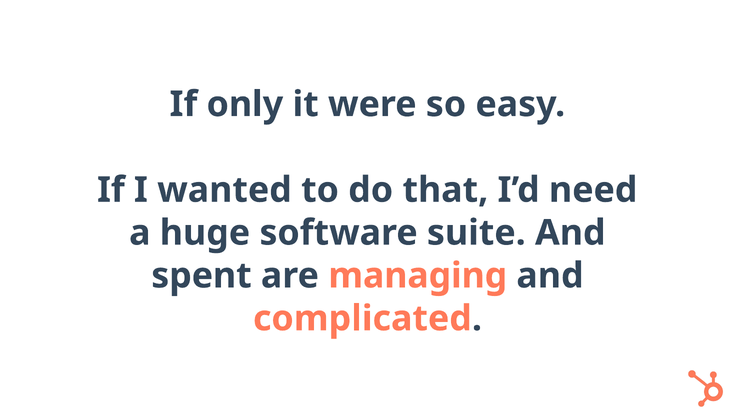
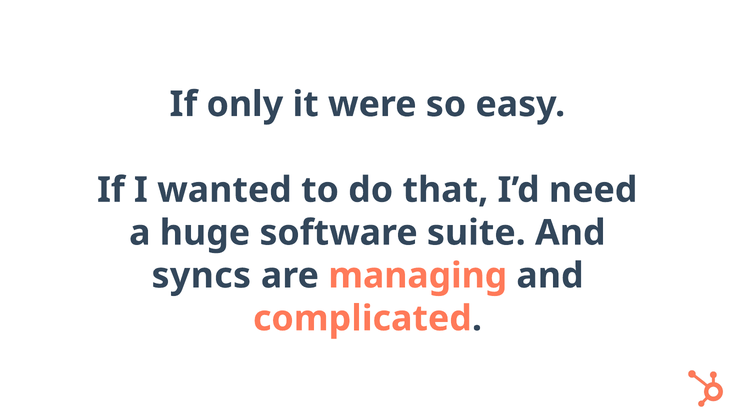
spent: spent -> syncs
